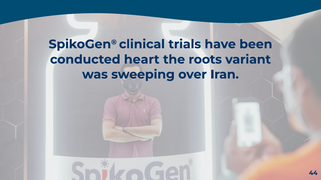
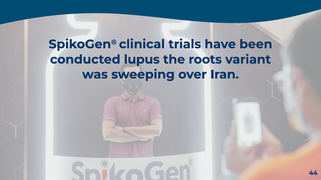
heart: heart -> lupus
